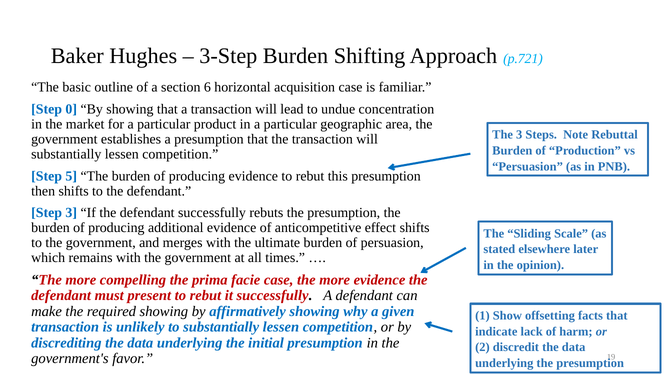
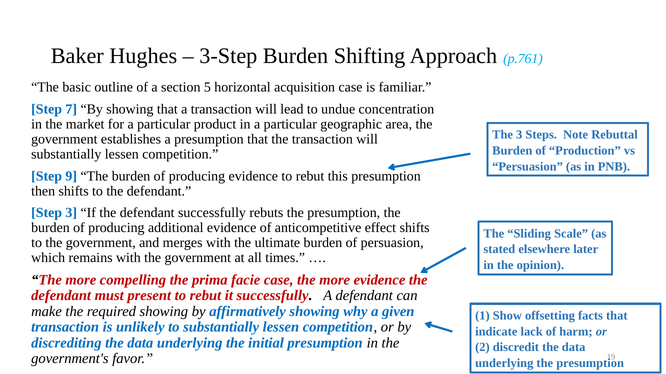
p.721: p.721 -> p.761
6: 6 -> 5
0: 0 -> 7
5: 5 -> 9
